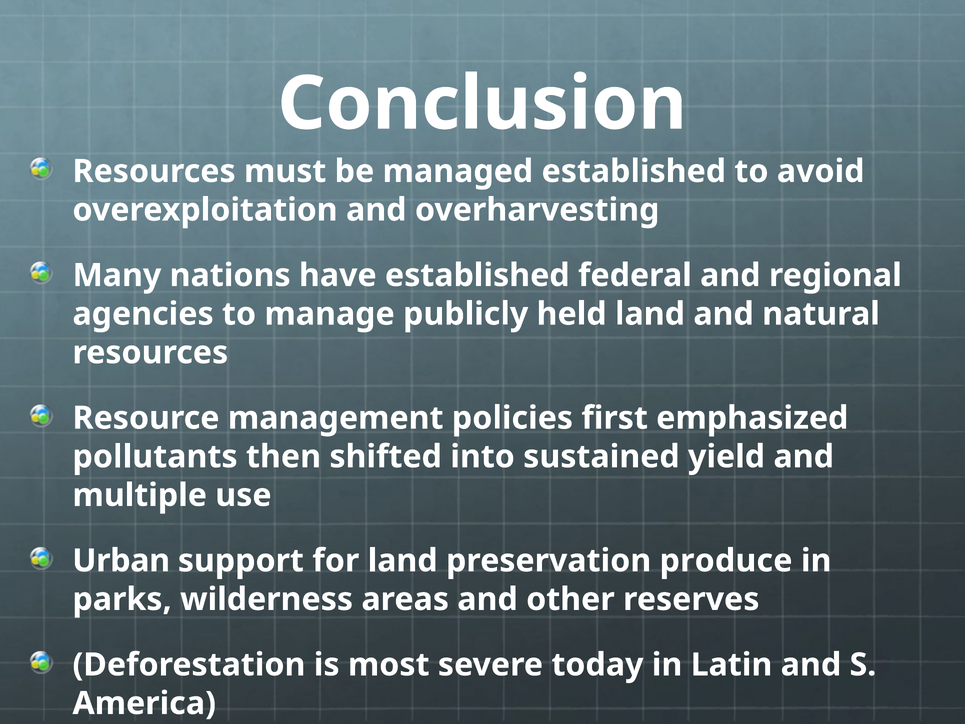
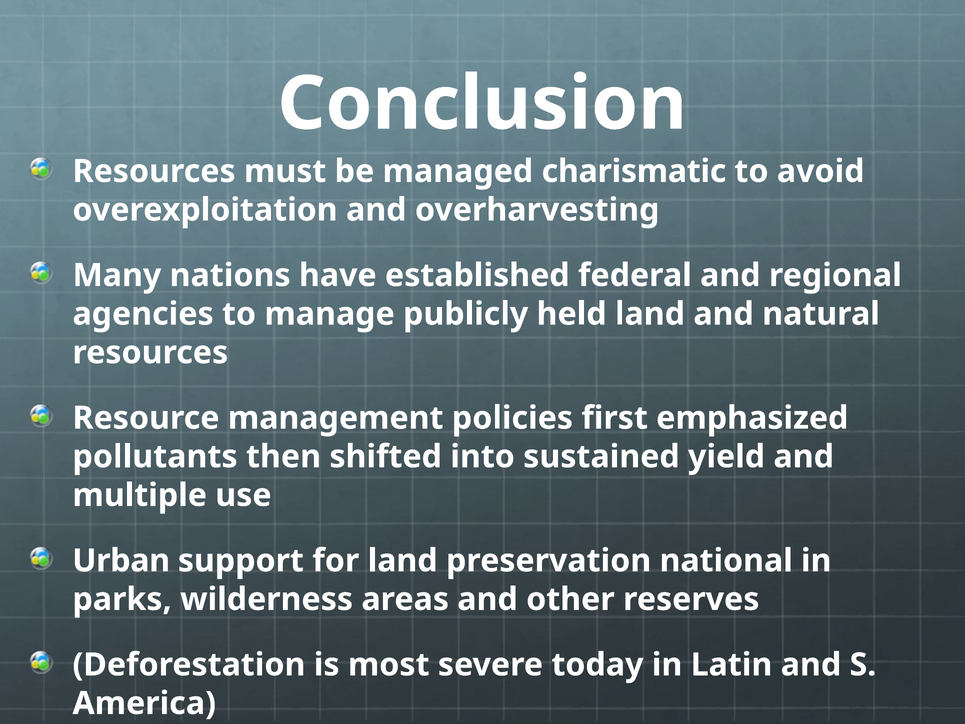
managed established: established -> charismatic
produce: produce -> national
